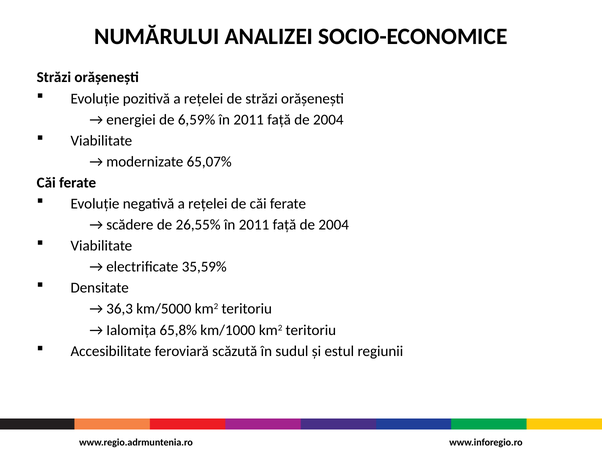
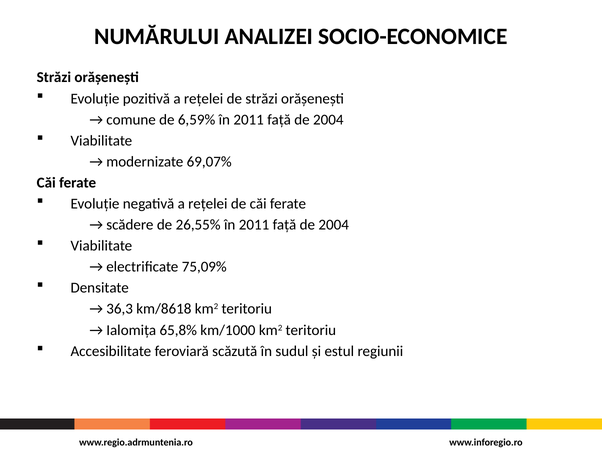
energiei: energiei -> comune
65,07%: 65,07% -> 69,07%
35,59%: 35,59% -> 75,09%
km/5000: km/5000 -> km/8618
